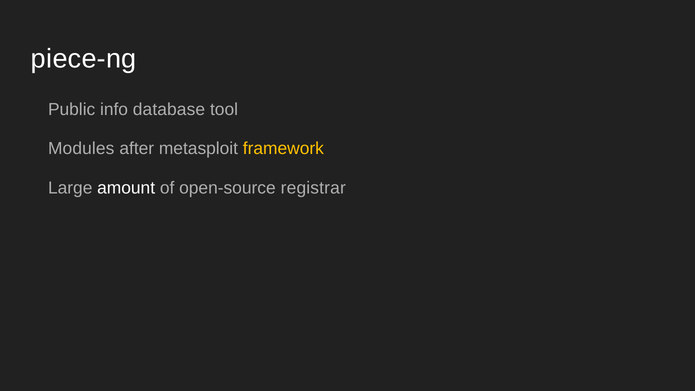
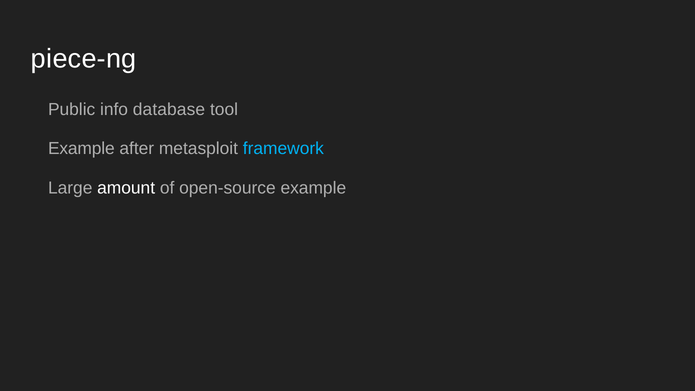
Modules at (81, 149): Modules -> Example
framework colour: yellow -> light blue
open-source registrar: registrar -> example
